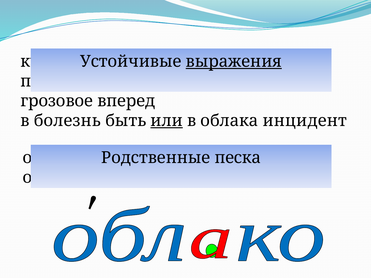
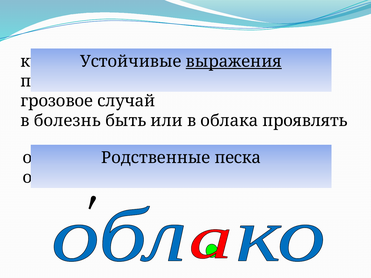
вперед: вперед -> случай
или underline: present -> none
инцидент: инцидент -> проявлять
